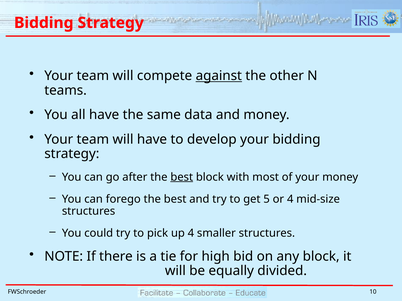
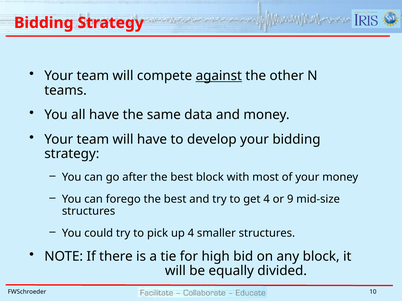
best at (182, 177) underline: present -> none
get 5: 5 -> 4
or 4: 4 -> 9
